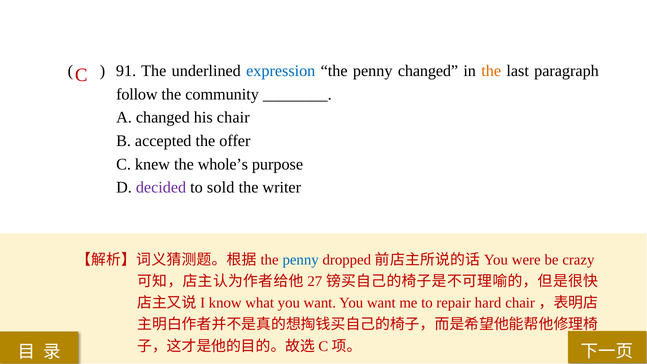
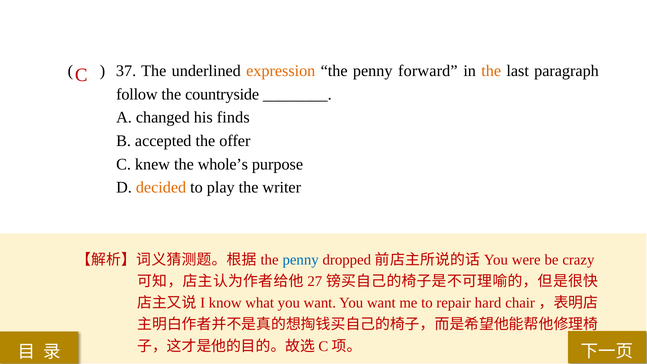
91: 91 -> 37
expression colour: blue -> orange
penny changed: changed -> forward
community: community -> countryside
his chair: chair -> finds
decided colour: purple -> orange
sold: sold -> play
